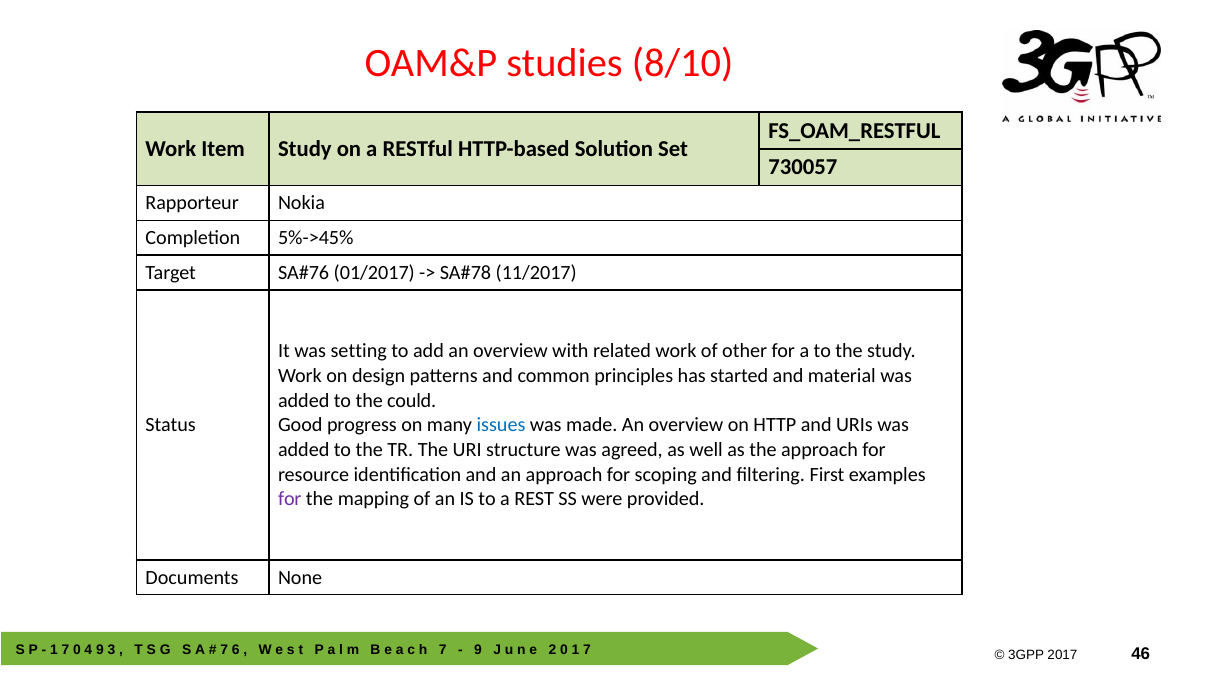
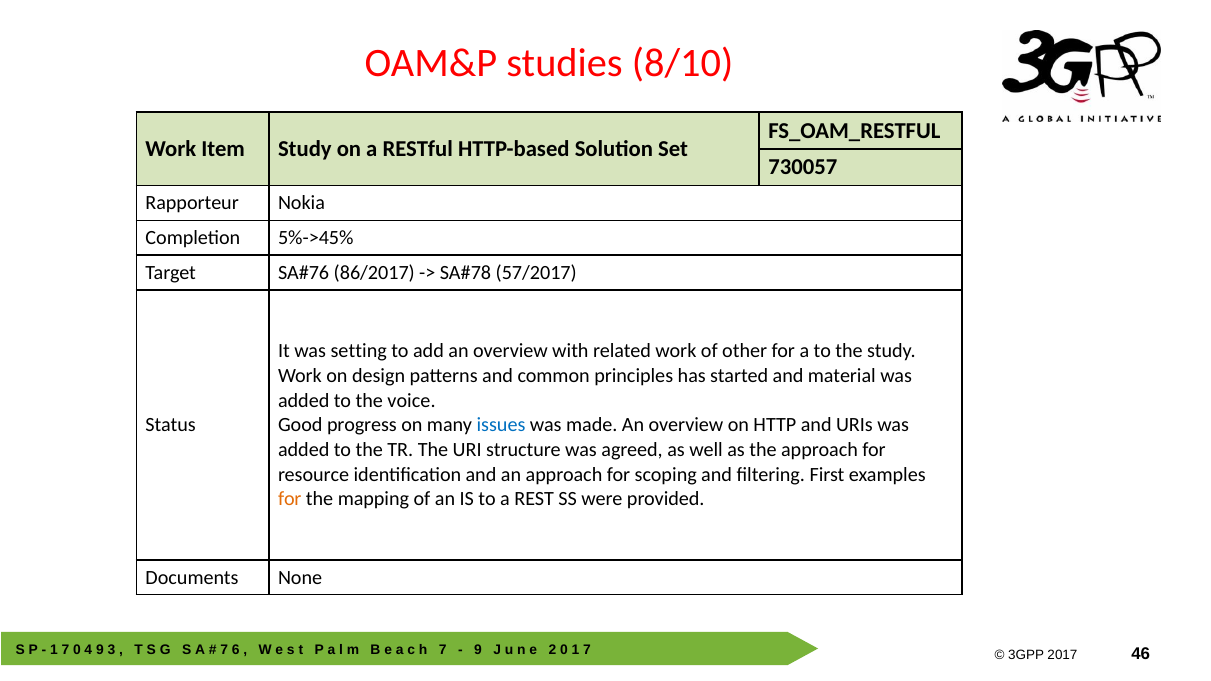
01/2017: 01/2017 -> 86/2017
11/2017: 11/2017 -> 57/2017
could: could -> voice
for at (290, 499) colour: purple -> orange
